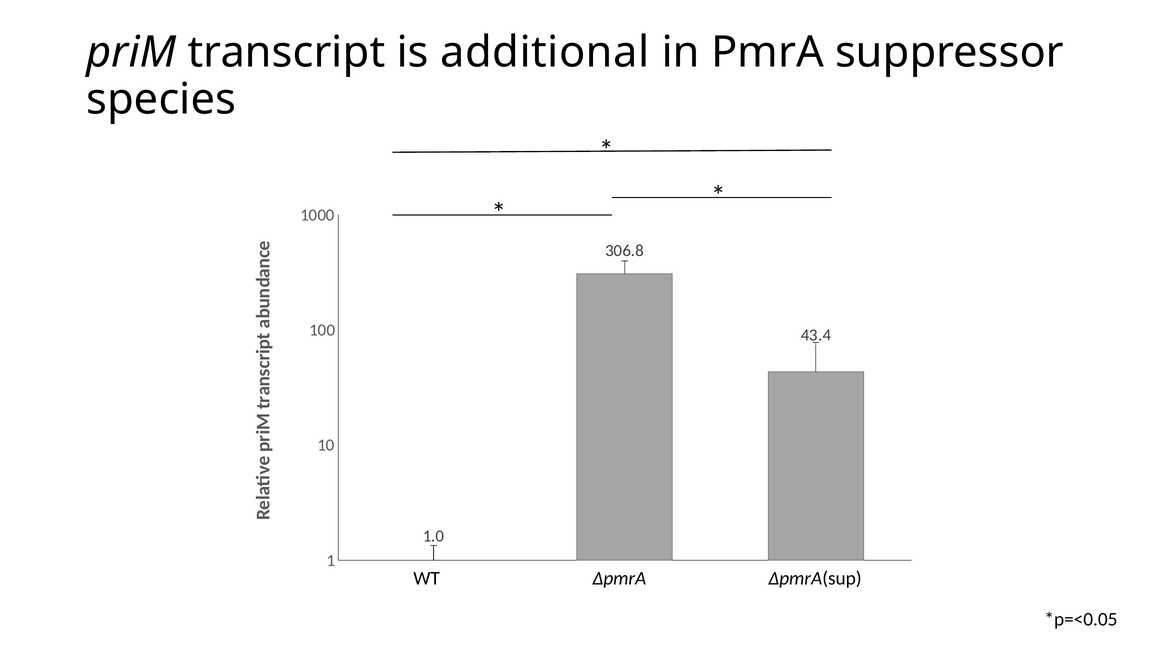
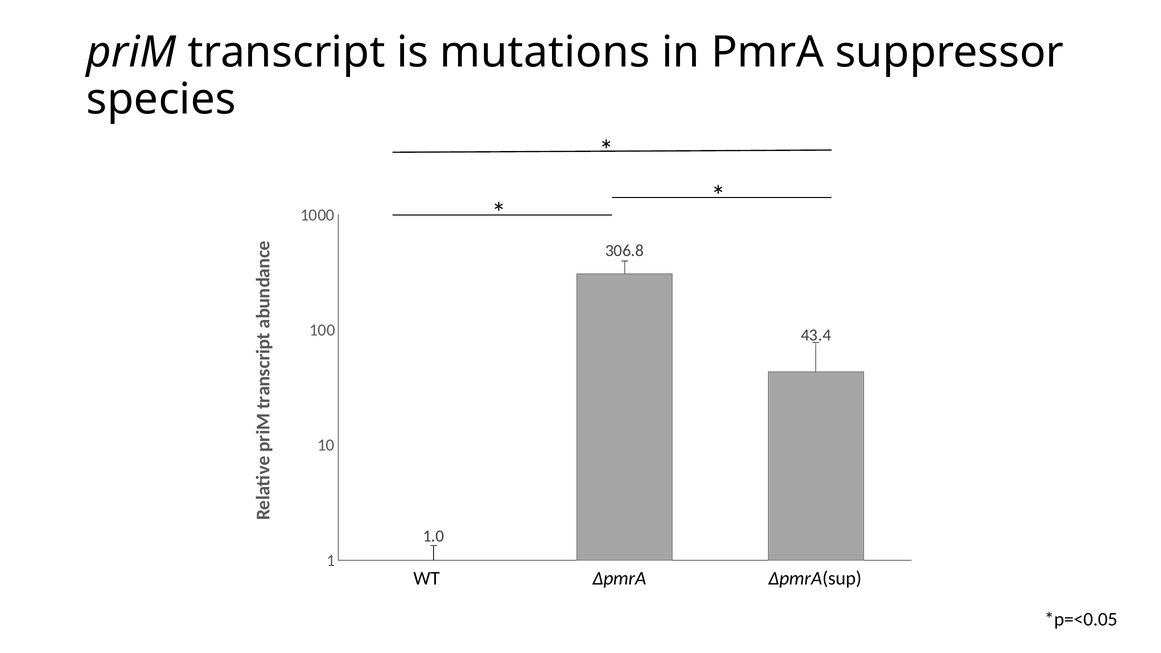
additional: additional -> mutations
